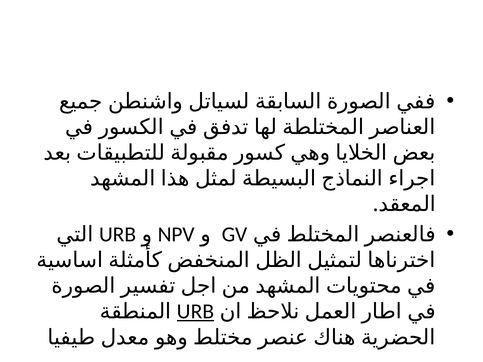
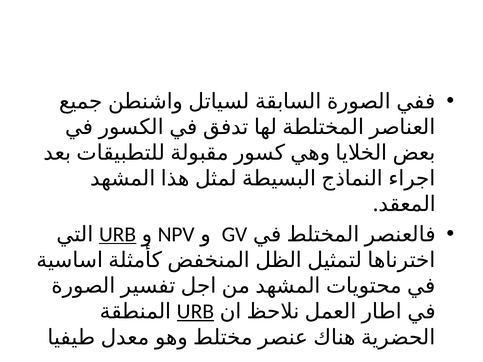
URB at (118, 234) underline: none -> present
